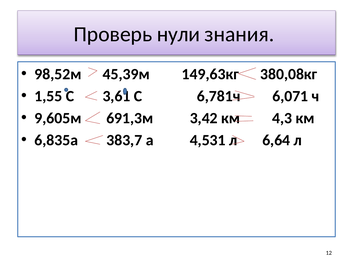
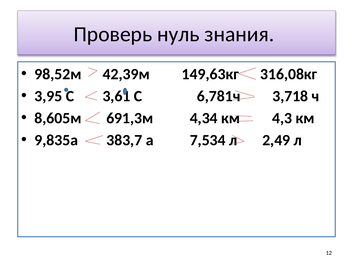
нули: нули -> нуль
45,39м: 45,39м -> 42,39м
380,08кг: 380,08кг -> 316,08кг
1,55: 1,55 -> 3,95
6,071: 6,071 -> 3,718
9,605м: 9,605м -> 8,605м
3,42: 3,42 -> 4,34
6,835а: 6,835а -> 9,835а
4,531: 4,531 -> 7,534
6,64: 6,64 -> 2,49
